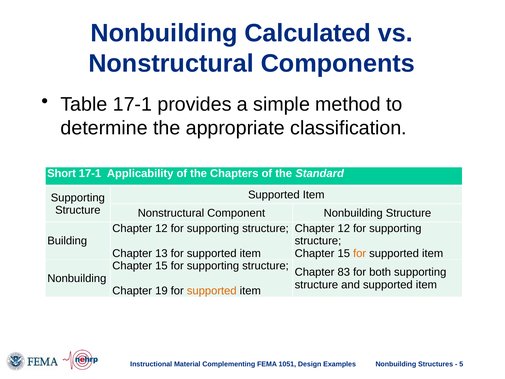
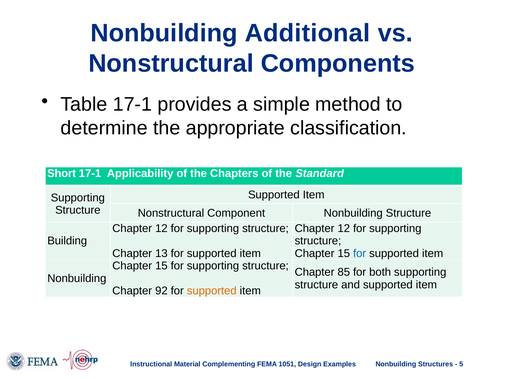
Calculated: Calculated -> Additional
for at (360, 253) colour: orange -> blue
83: 83 -> 85
19: 19 -> 92
